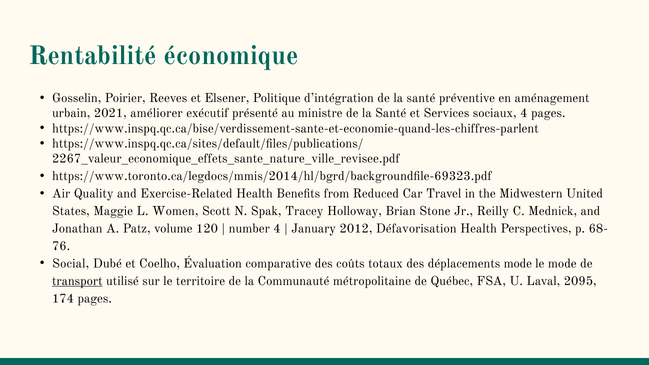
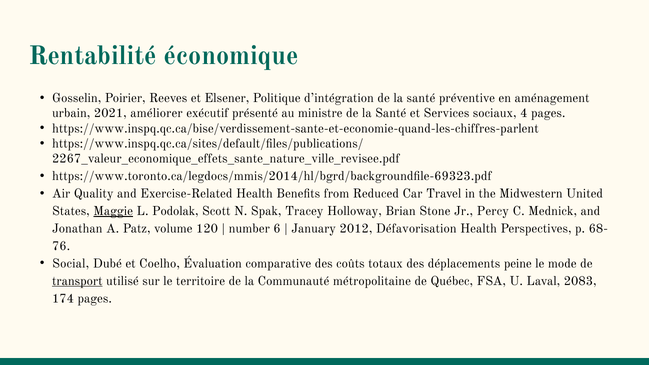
Maggie underline: none -> present
Women: Women -> Podolak
Reilly: Reilly -> Percy
number 4: 4 -> 6
déplacements mode: mode -> peine
2095: 2095 -> 2083
